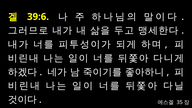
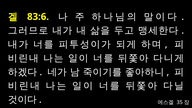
39:6: 39:6 -> 83:6
